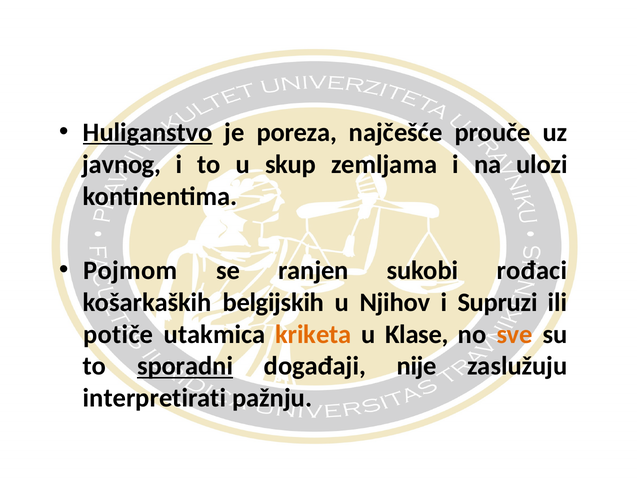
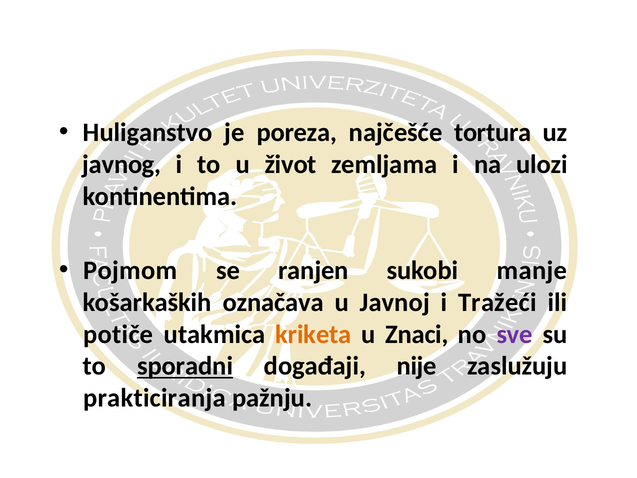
Huliganstvo underline: present -> none
prouče: prouče -> tortura
skup: skup -> život
rođaci: rođaci -> manje
belgijskih: belgijskih -> označava
Njihov: Njihov -> Javnoj
Supruzi: Supruzi -> Tražeći
Klase: Klase -> Znaci
sve colour: orange -> purple
interpretirati: interpretirati -> prakticiranja
